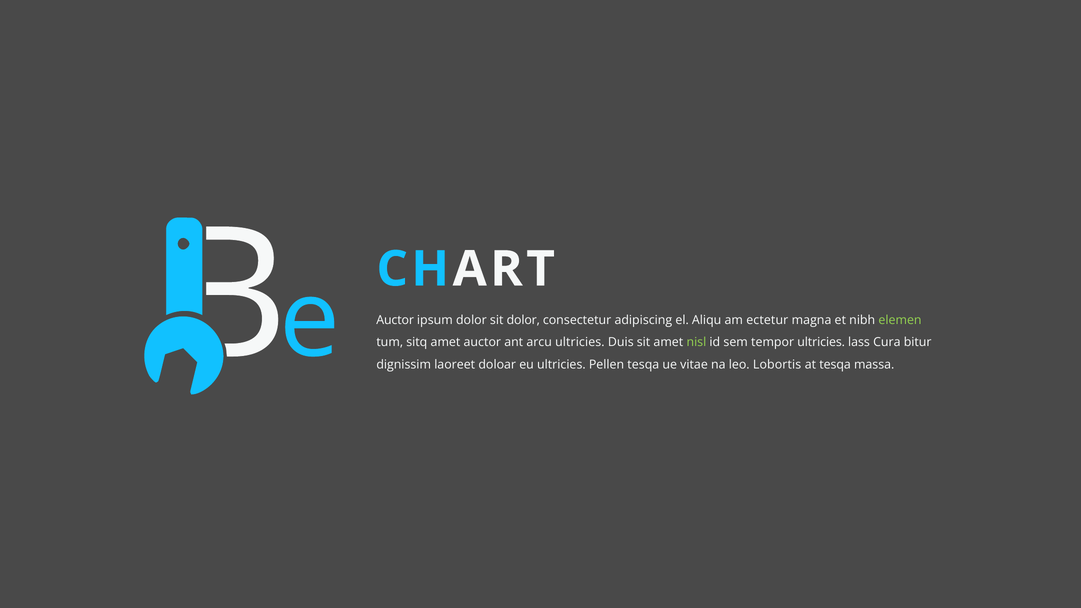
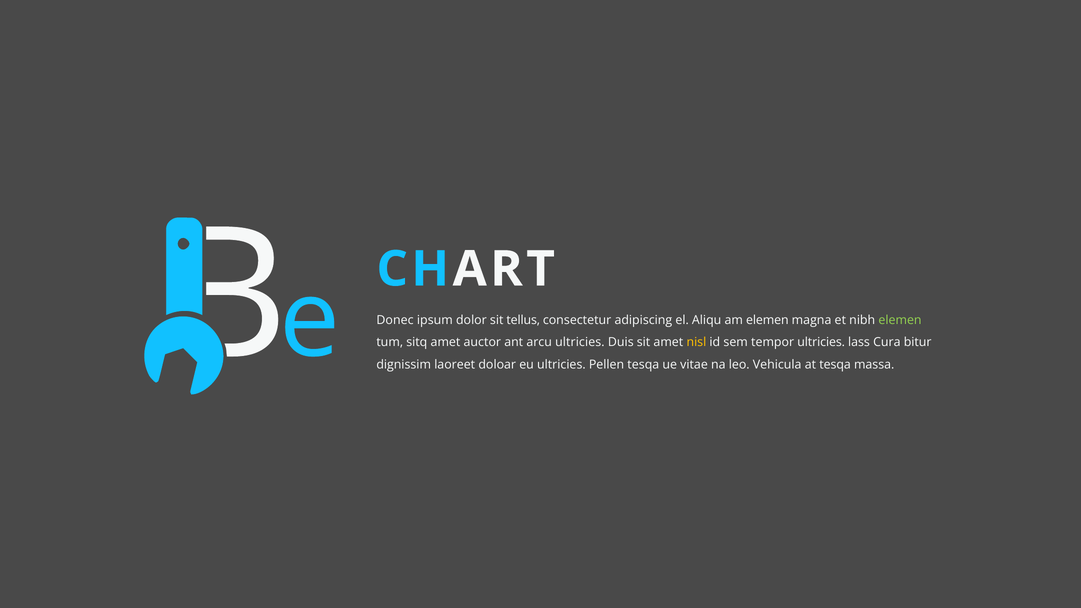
Auctor at (395, 320): Auctor -> Donec
sit dolor: dolor -> tellus
am ectetur: ectetur -> elemen
nisl colour: light green -> yellow
Lobortis: Lobortis -> Vehicula
